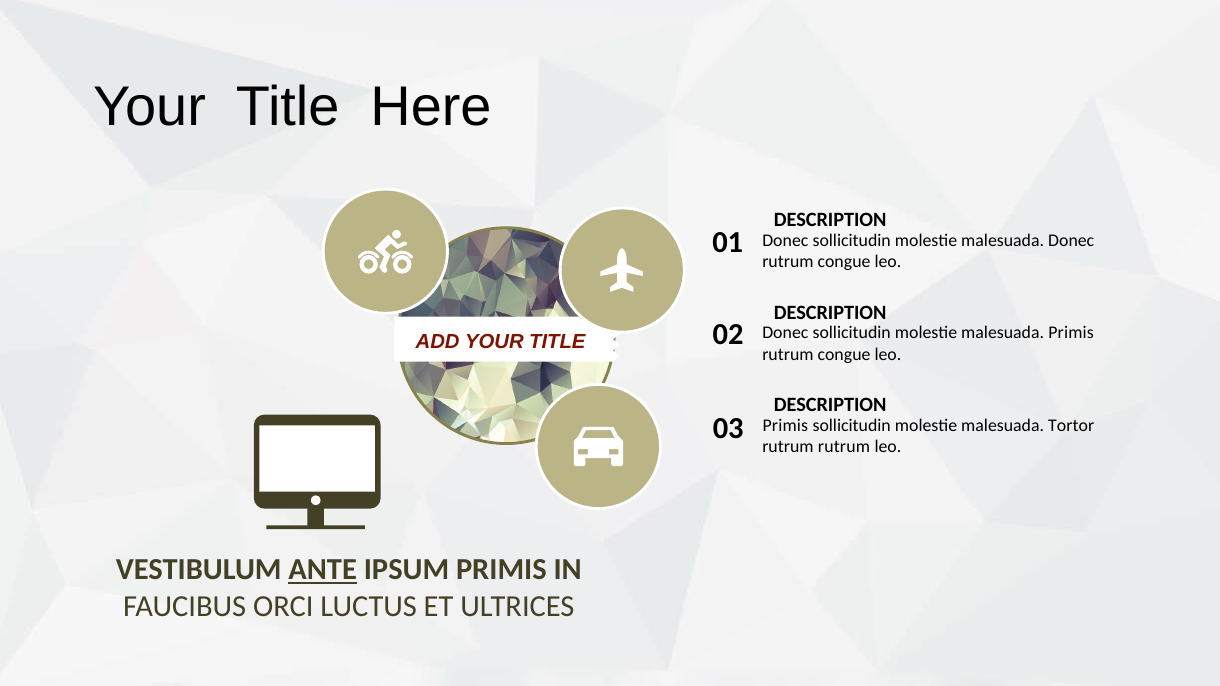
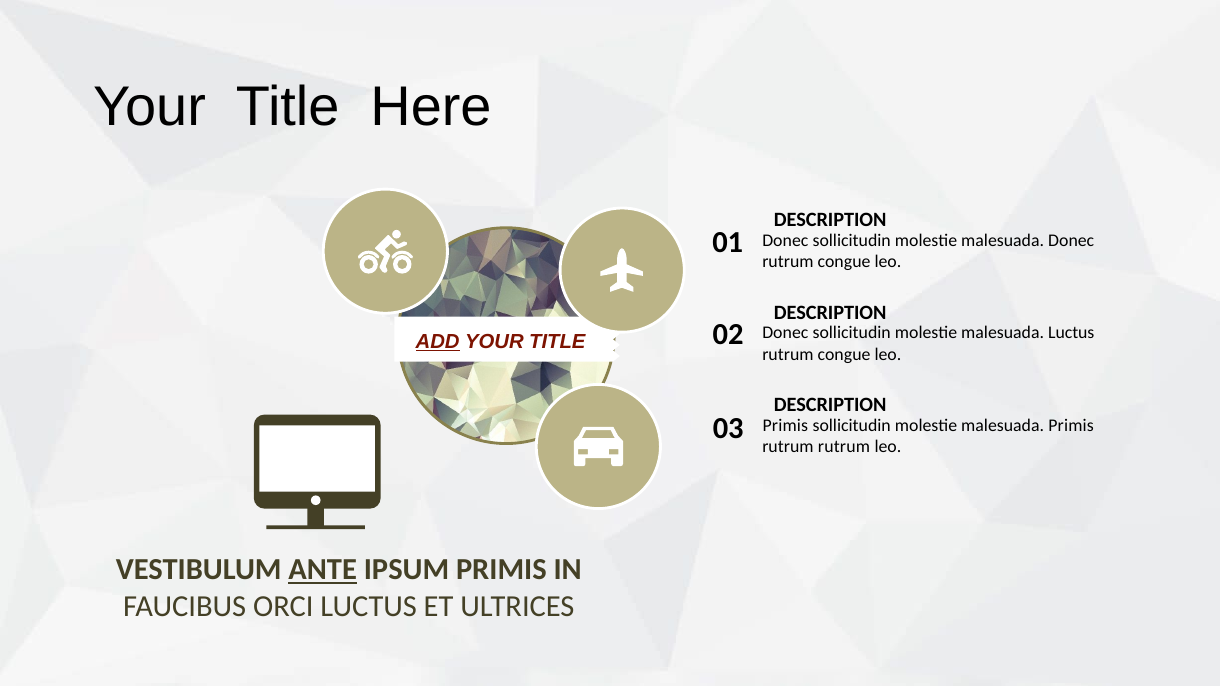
malesuada Primis: Primis -> Luctus
ADD underline: none -> present
malesuada Tortor: Tortor -> Primis
